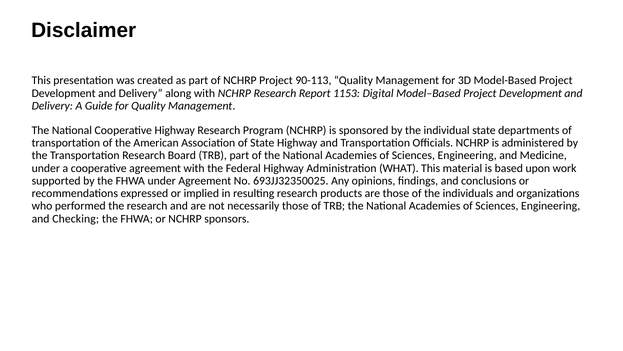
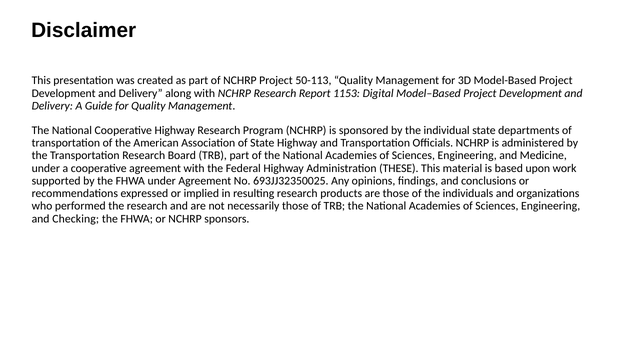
90-113: 90-113 -> 50-113
WHAT: WHAT -> THESE
